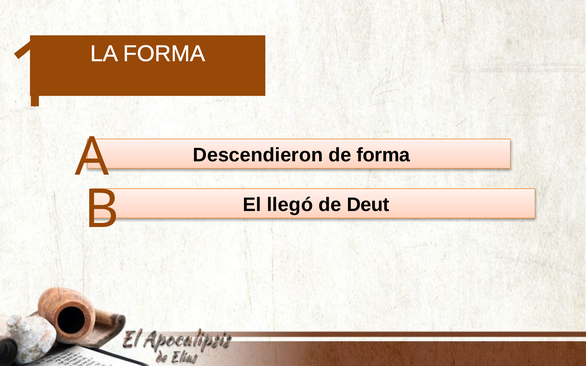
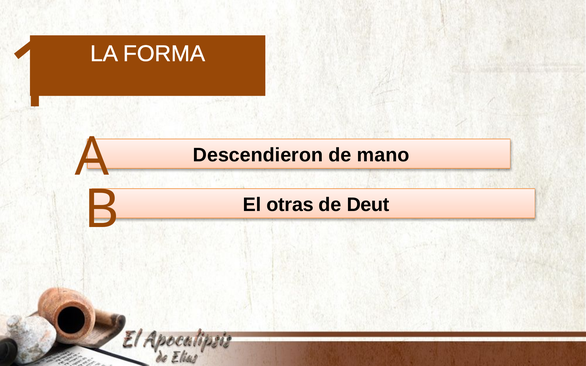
de forma: forma -> mano
llegó: llegó -> otras
